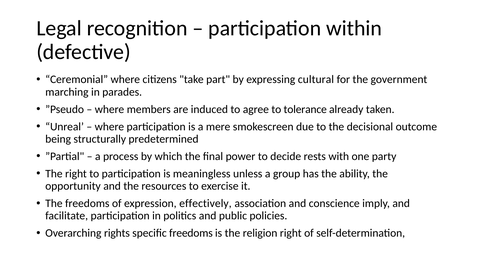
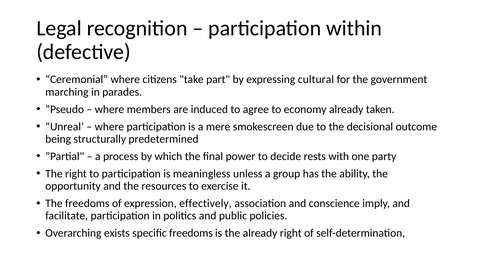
tolerance: tolerance -> economy
rights: rights -> exists
the religion: religion -> already
